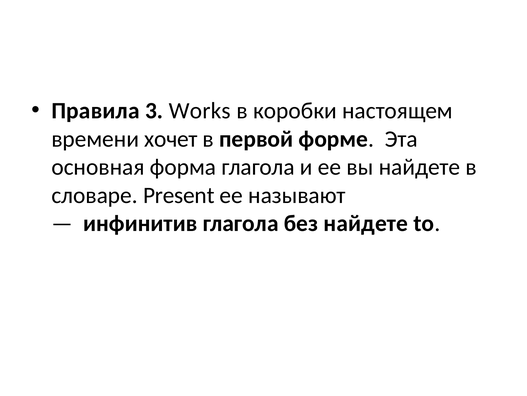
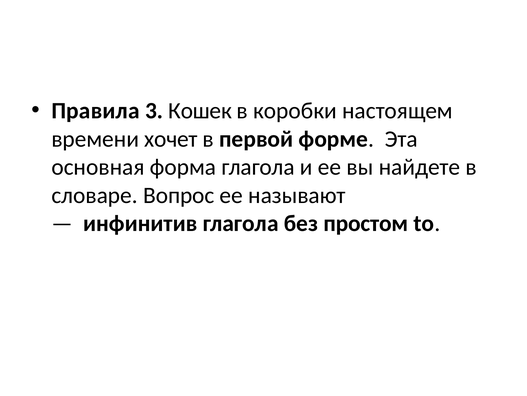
Works: Works -> Кошек
Present: Present -> Вопрос
без найдете: найдете -> простом
